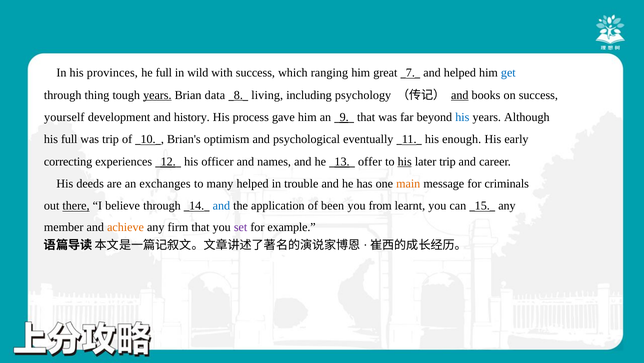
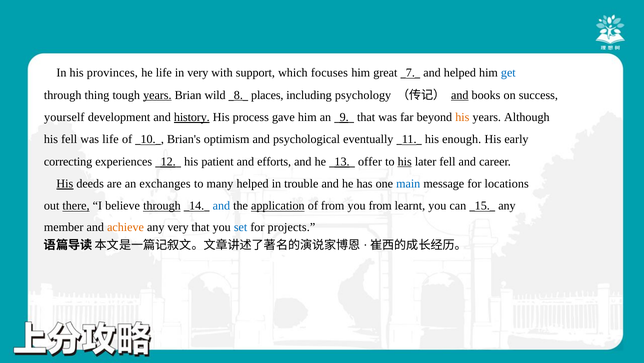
he full: full -> life
in wild: wild -> very
with success: success -> support
ranging: ranging -> focuses
data: data -> wild
living: living -> places
history underline: none -> present
his at (462, 117) colour: blue -> orange
his full: full -> fell
was trip: trip -> life
officer: officer -> patient
names: names -> efforts
later trip: trip -> fell
His at (65, 183) underline: none -> present
main colour: orange -> blue
criminals: criminals -> locations
through at (162, 206) underline: none -> present
application underline: none -> present
of been: been -> from
any firm: firm -> very
set colour: purple -> blue
example: example -> projects
